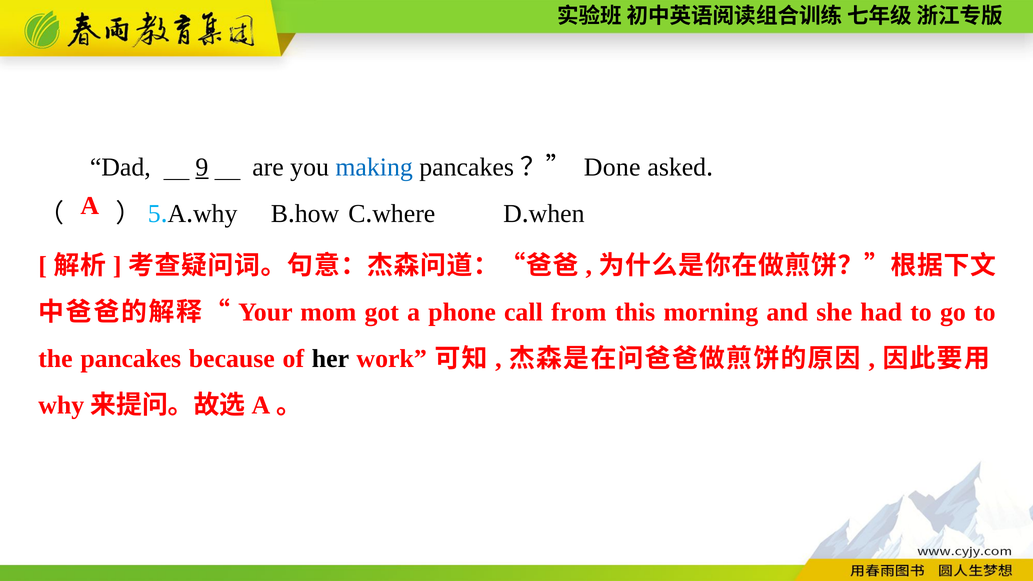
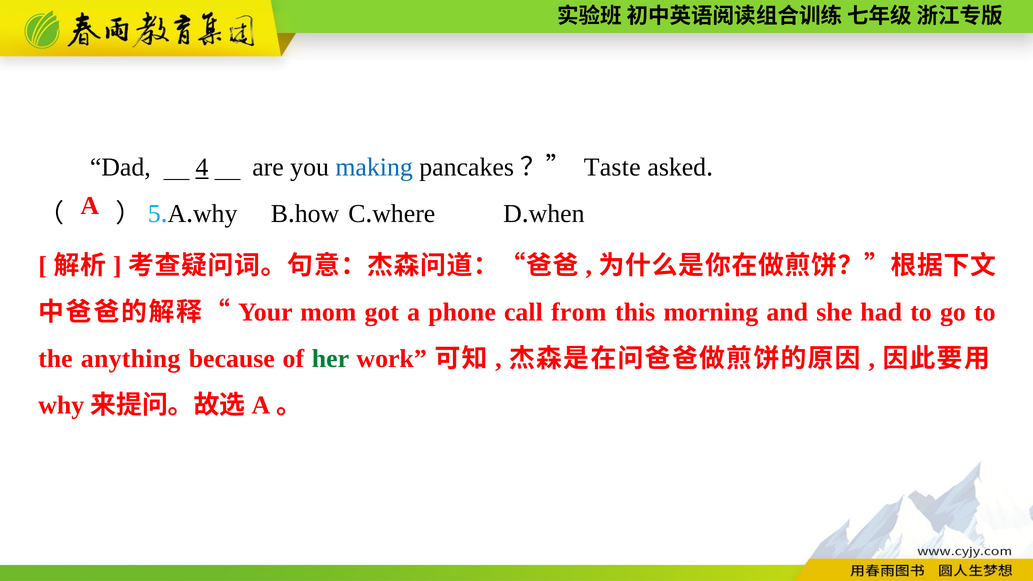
9: 9 -> 4
Done: Done -> Taste
pancakes: pancakes -> anything
her colour: black -> green
